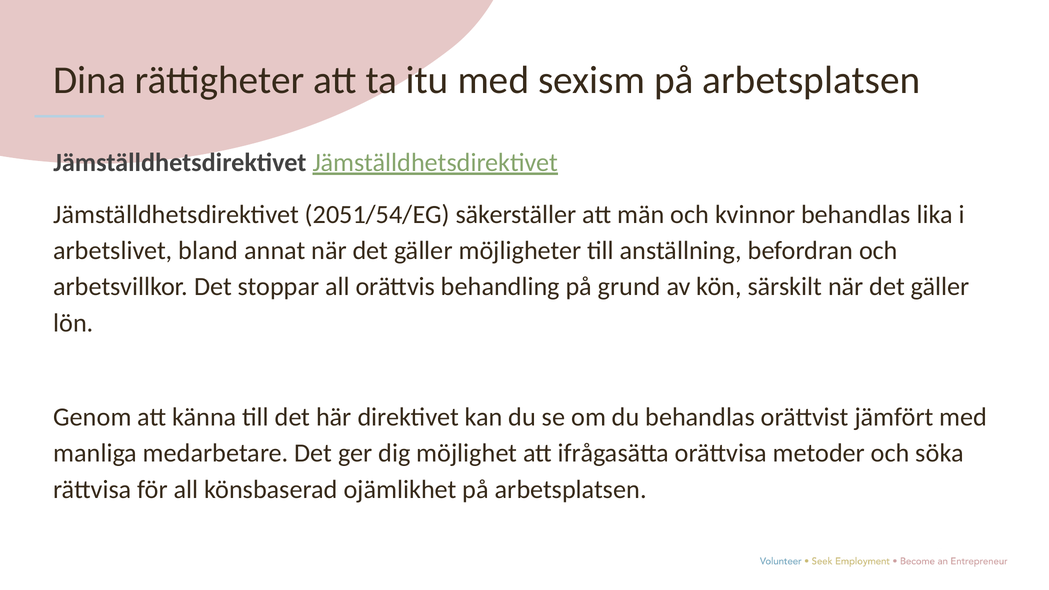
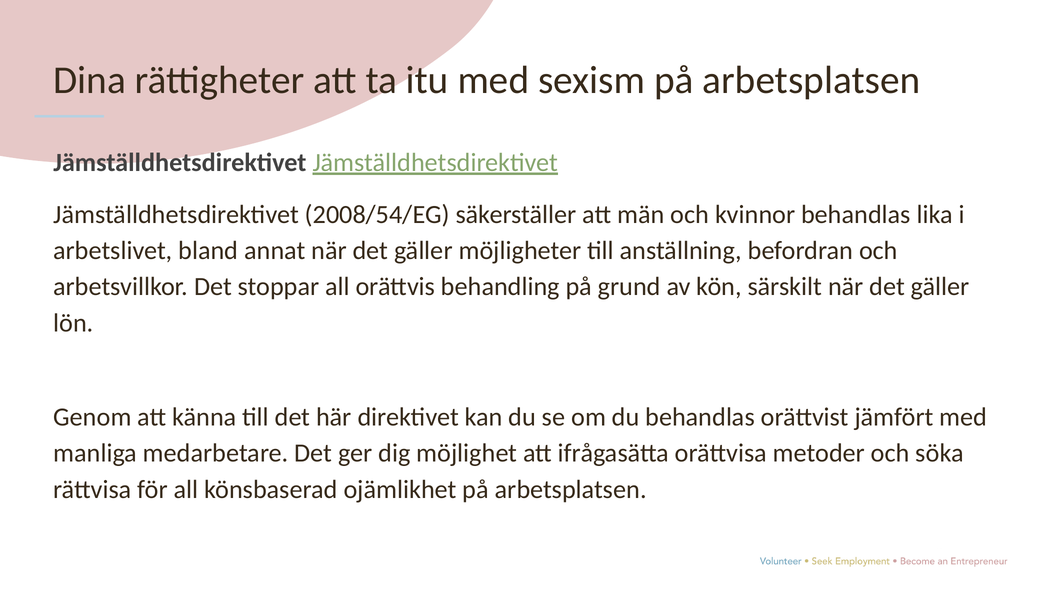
2051/54/EG: 2051/54/EG -> 2008/54/EG
